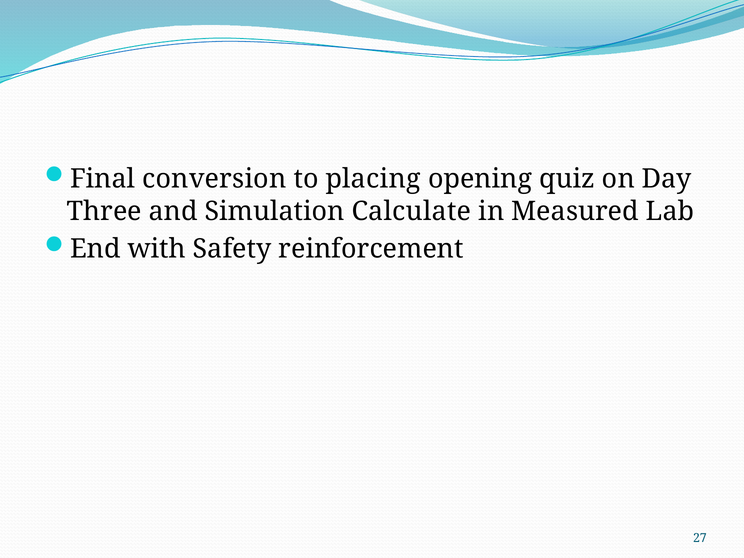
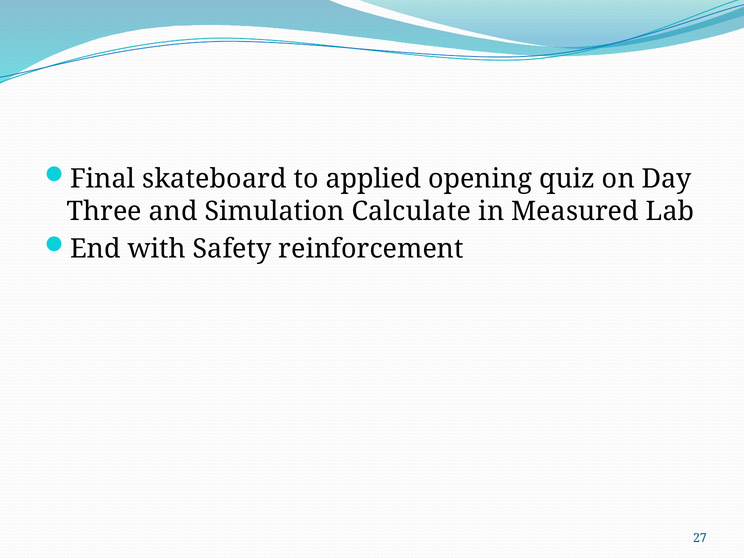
conversion: conversion -> skateboard
placing: placing -> applied
